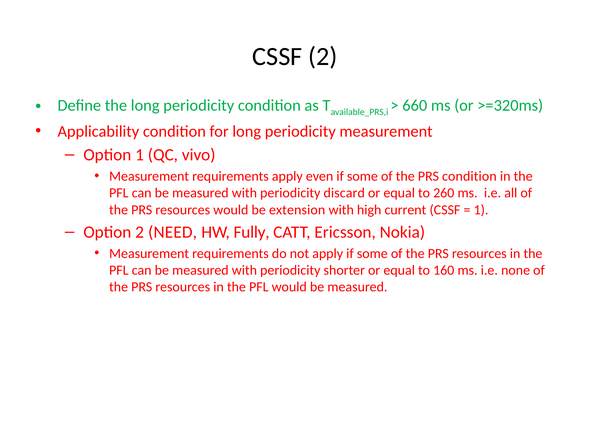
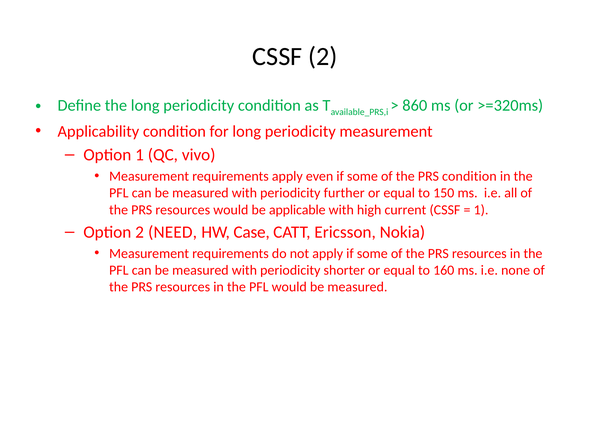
660: 660 -> 860
discard: discard -> further
260: 260 -> 150
extension: extension -> applicable
Fully: Fully -> Case
